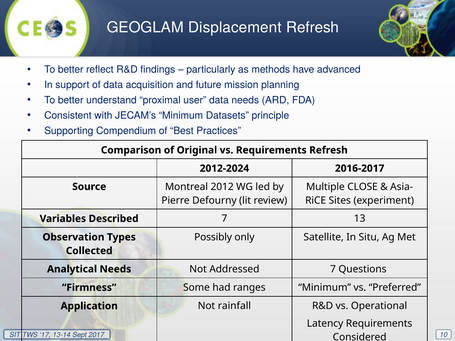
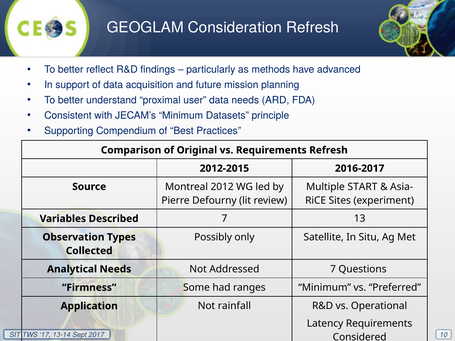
Displacement: Displacement -> Consideration
2012-2024: 2012-2024 -> 2012-2015
CLOSE: CLOSE -> START
